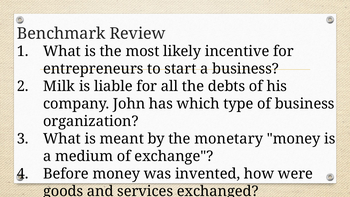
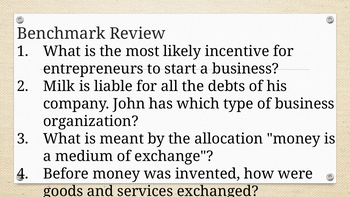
monetary: monetary -> allocation
